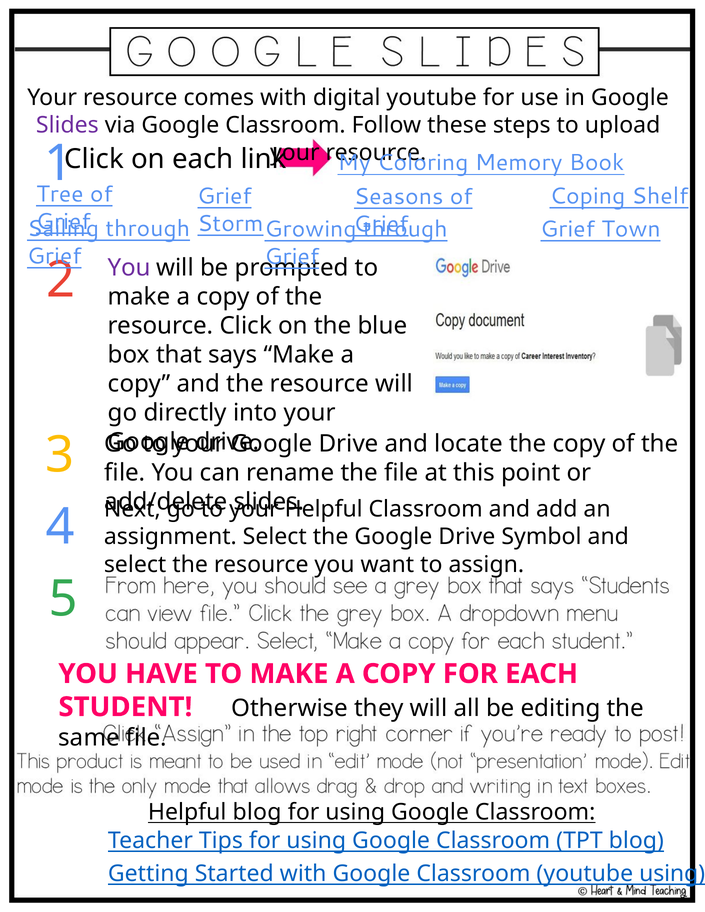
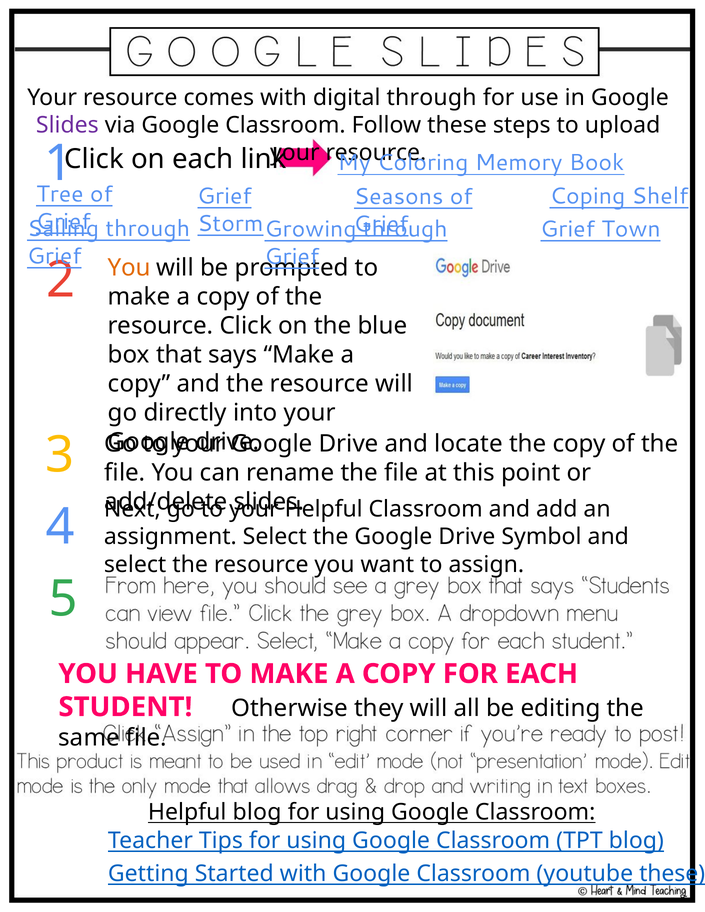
digital youtube: youtube -> through
You at (129, 268) colour: purple -> orange
youtube using: using -> these
